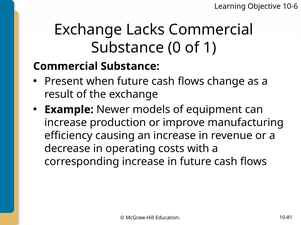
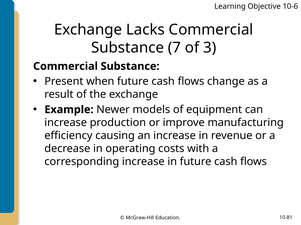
0: 0 -> 7
1: 1 -> 3
